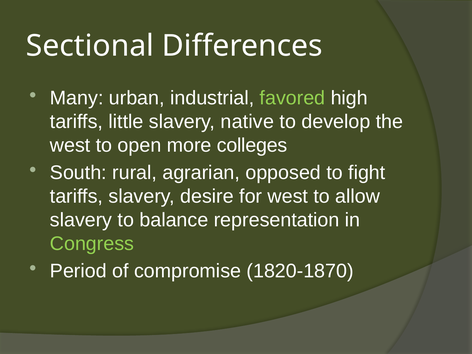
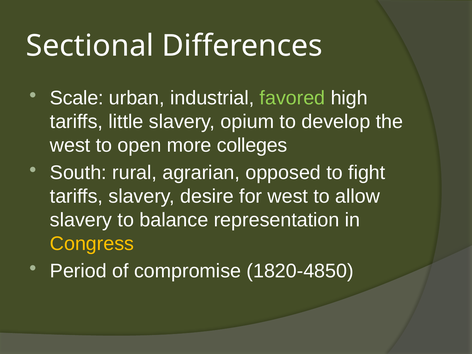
Many: Many -> Scale
native: native -> opium
Congress colour: light green -> yellow
1820-1870: 1820-1870 -> 1820-4850
